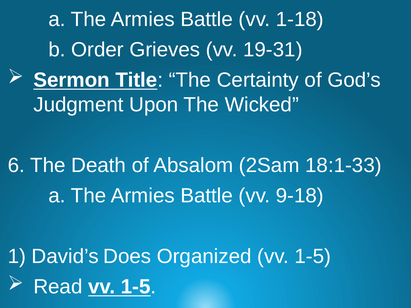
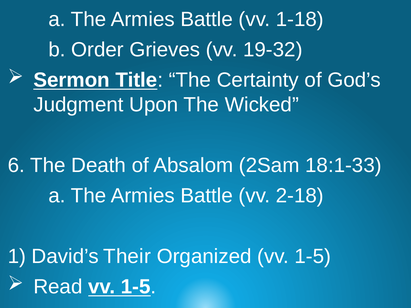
19-31: 19-31 -> 19-32
9-18: 9-18 -> 2-18
Does: Does -> Their
